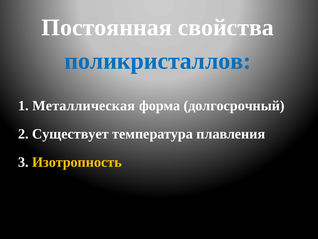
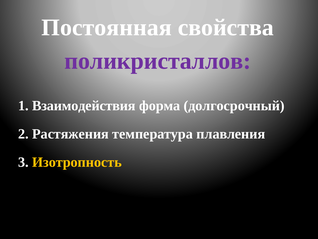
поликристаллов colour: blue -> purple
Металлическая: Металлическая -> Взаимодействия
Существует: Существует -> Растяжения
